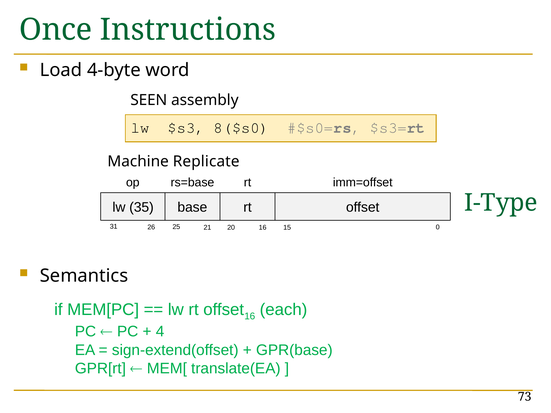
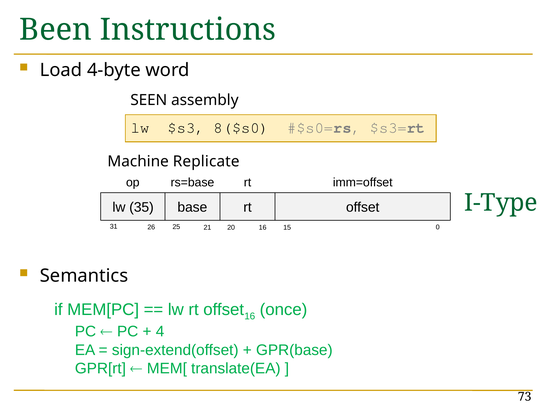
Once: Once -> Been
each: each -> once
